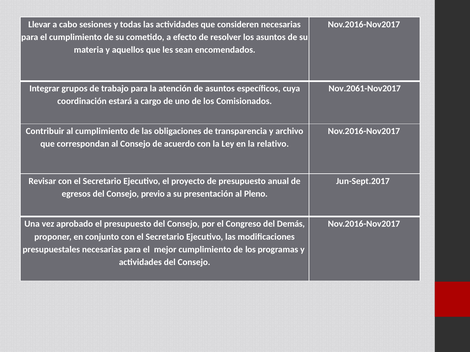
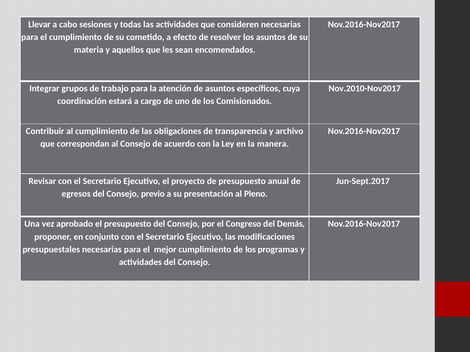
Nov.2061-Nov2017: Nov.2061-Nov2017 -> Nov.2010-Nov2017
relativo: relativo -> manera
